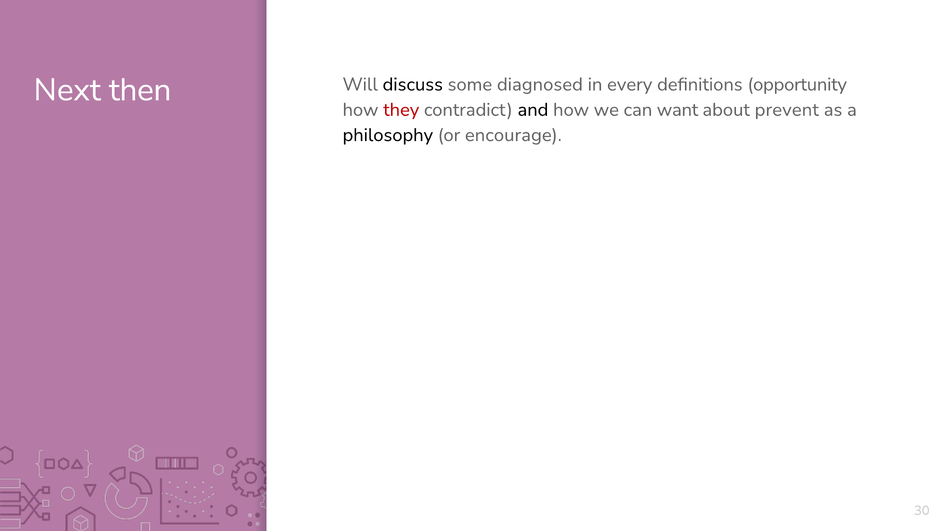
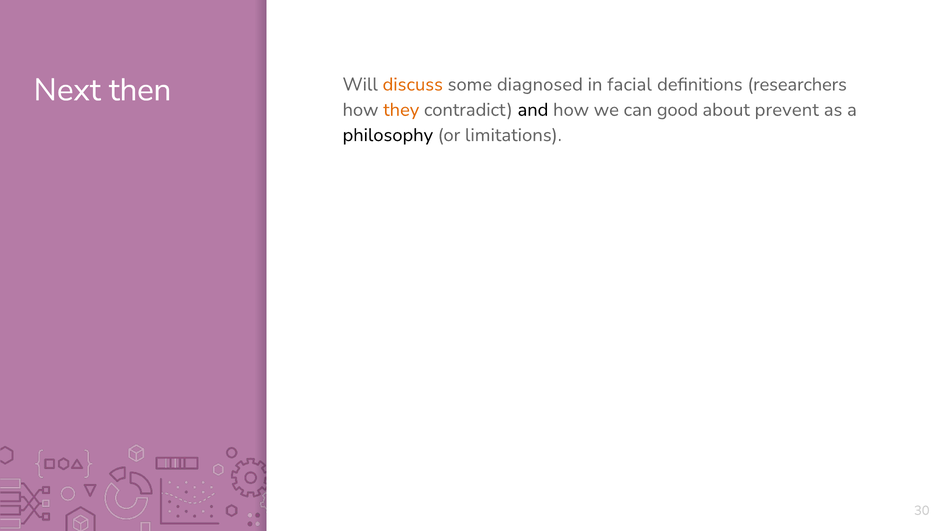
discuss colour: black -> orange
every: every -> facial
opportunity: opportunity -> researchers
they colour: red -> orange
want: want -> good
encourage: encourage -> limitations
